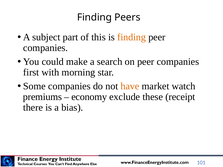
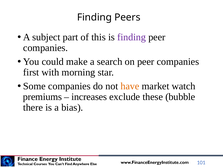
finding at (132, 37) colour: orange -> purple
economy: economy -> increases
receipt: receipt -> bubble
